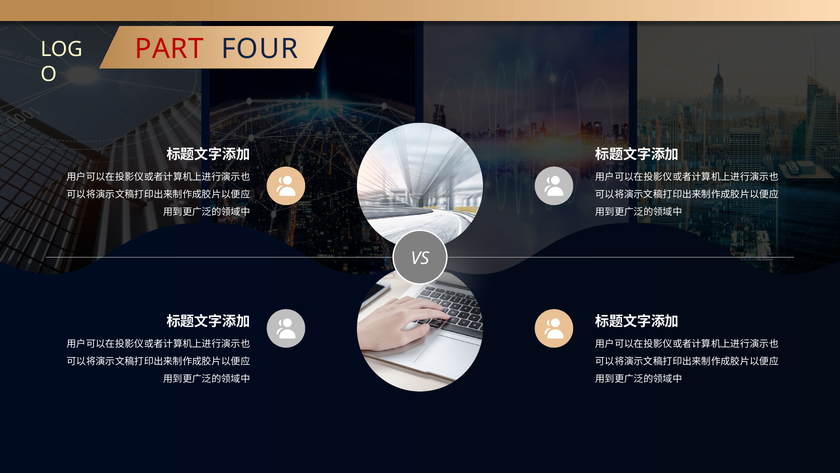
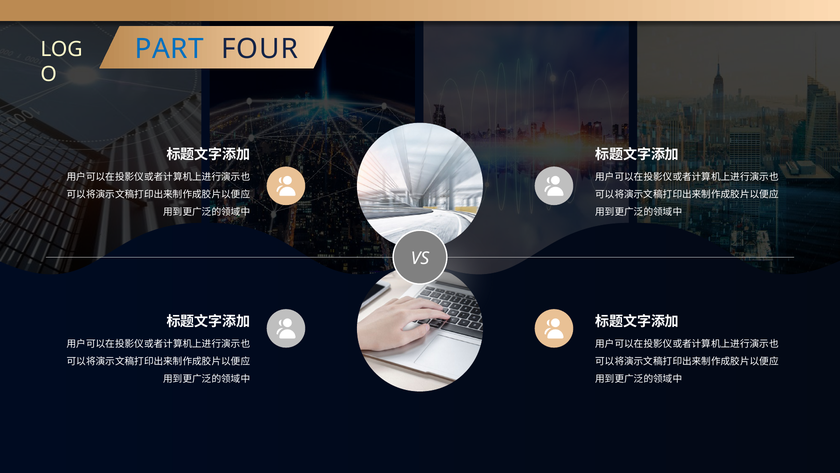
PART colour: red -> blue
